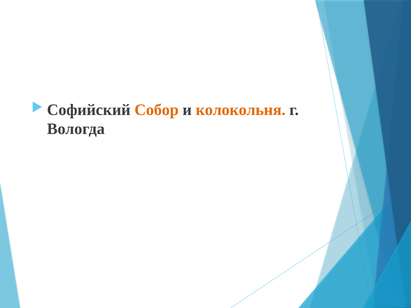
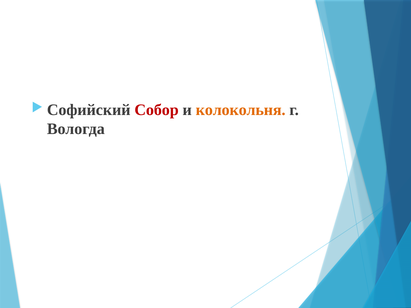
Собор colour: orange -> red
